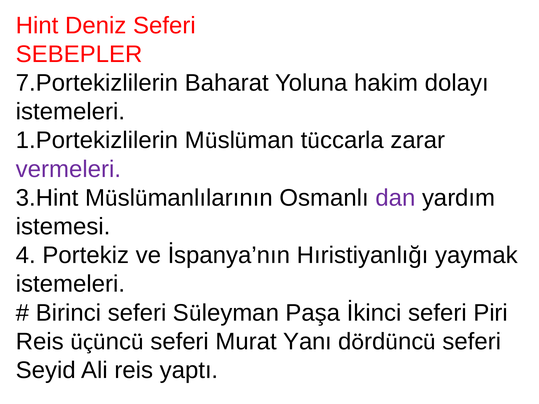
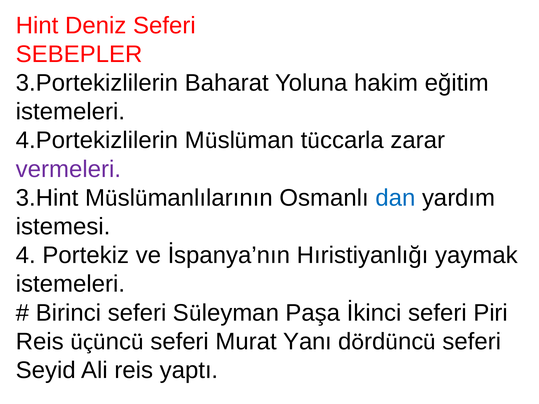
7.Portekizlilerin: 7.Portekizlilerin -> 3.Portekizlilerin
dolayı: dolayı -> eğitim
1.Portekizlilerin: 1.Portekizlilerin -> 4.Portekizlilerin
dan colour: purple -> blue
